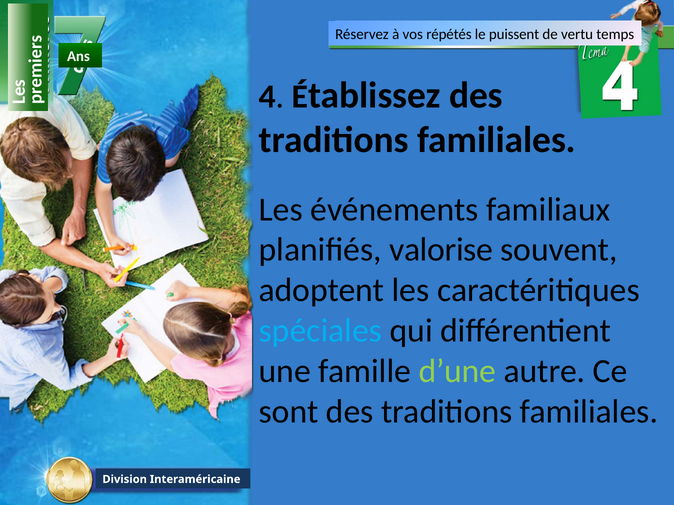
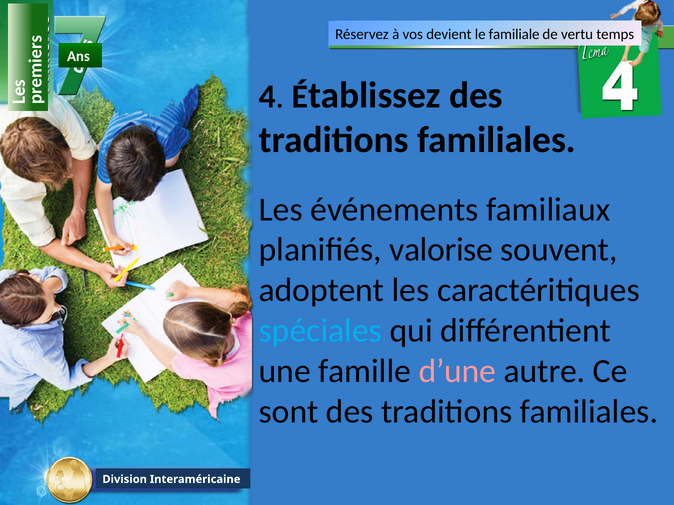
répétés: répétés -> devient
puissent: puissent -> familiale
d’une colour: light green -> pink
